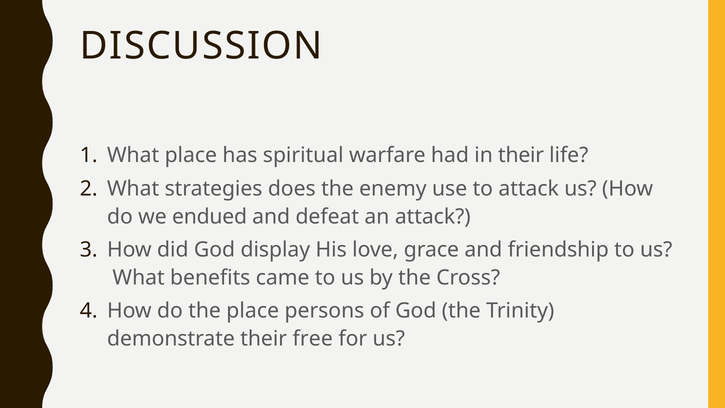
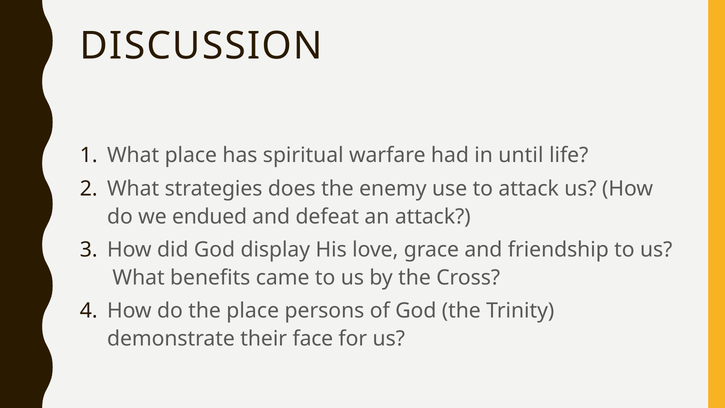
in their: their -> until
free: free -> face
